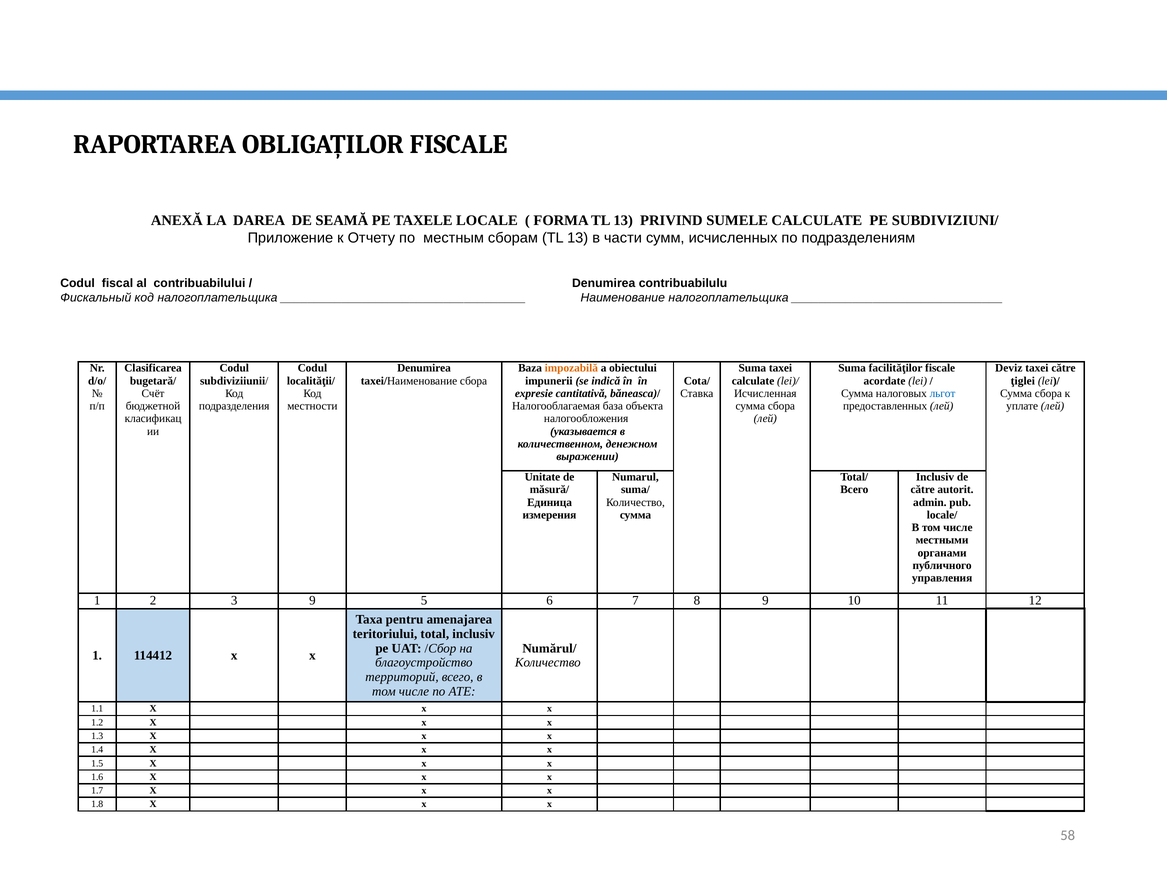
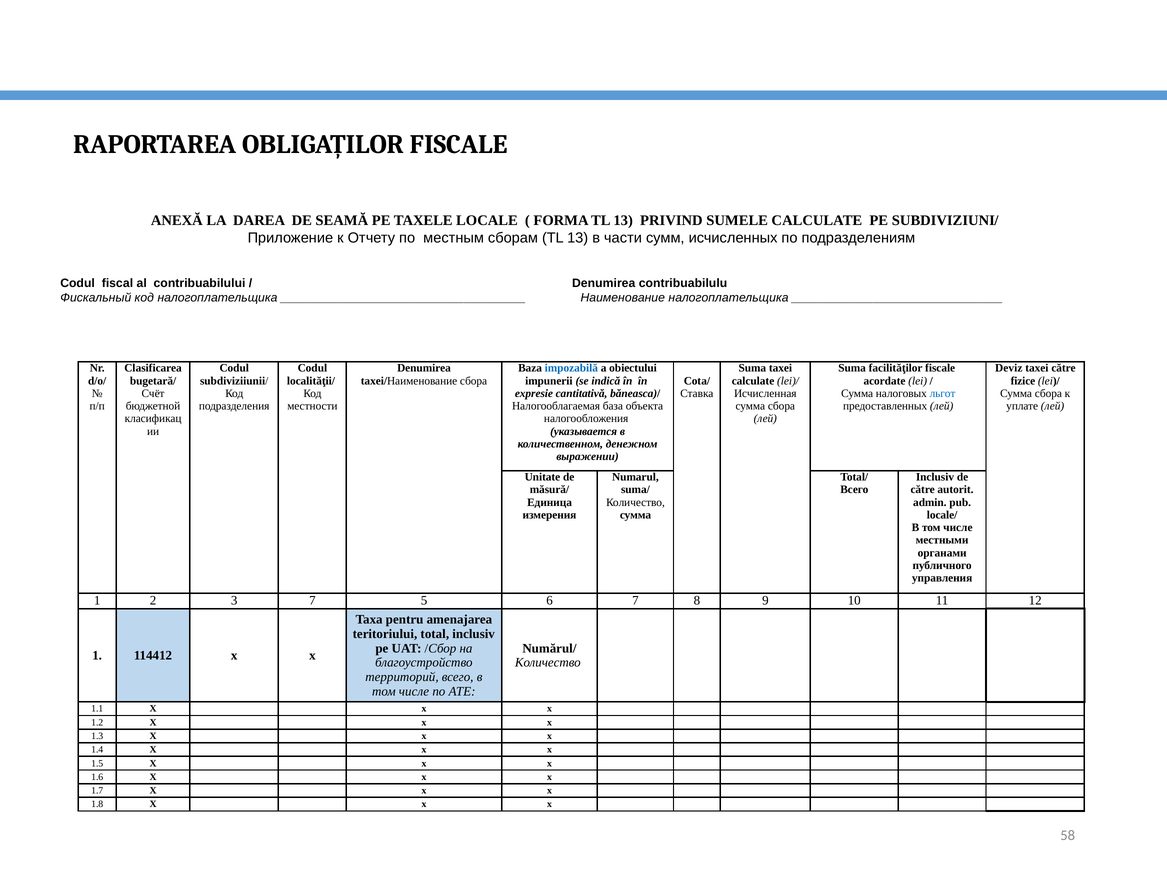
impozabilă colour: orange -> blue
ţiglei: ţiglei -> fizice
3 9: 9 -> 7
